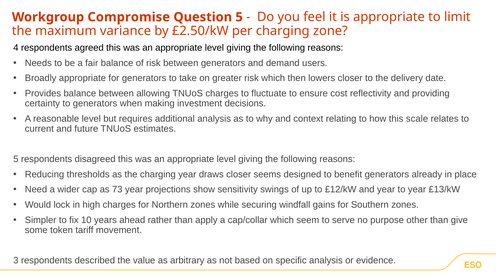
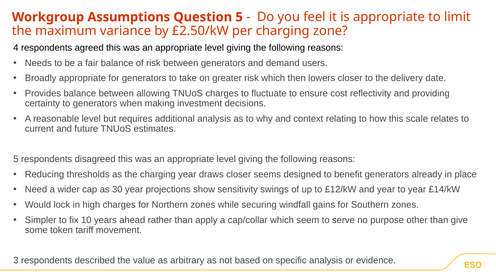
Compromise: Compromise -> Assumptions
73: 73 -> 30
£13/kW: £13/kW -> £14/kW
